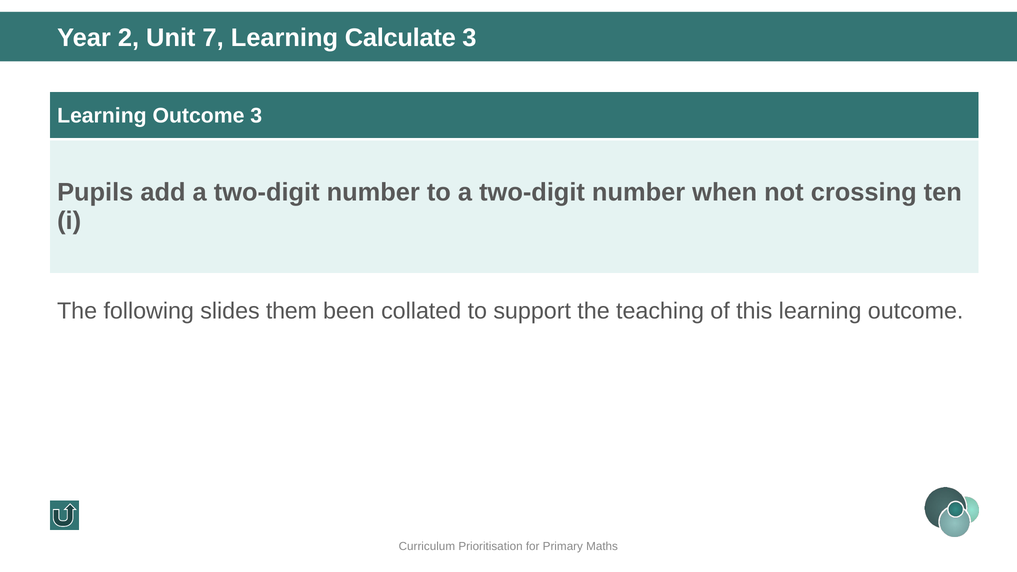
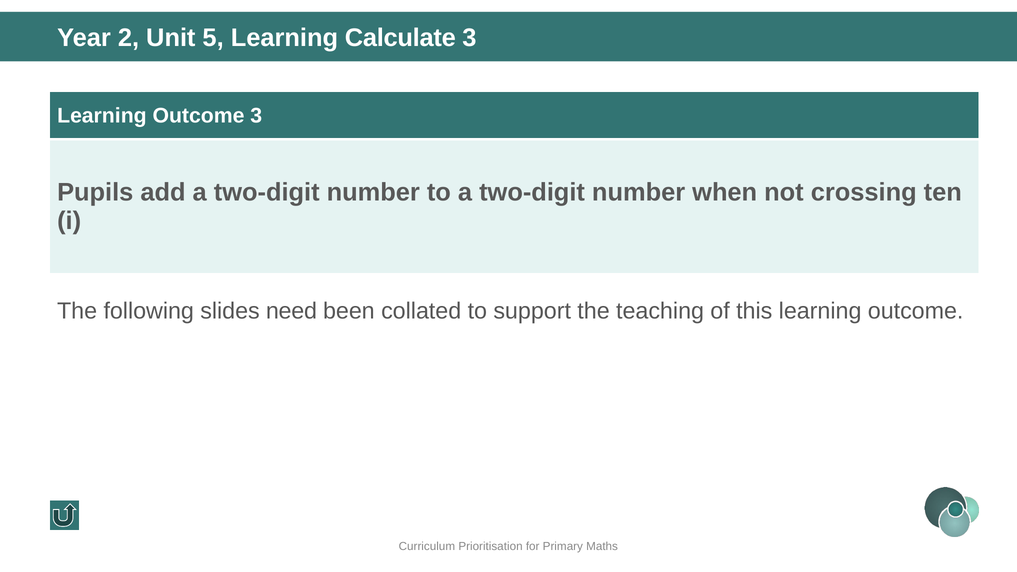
7: 7 -> 5
them: them -> need
